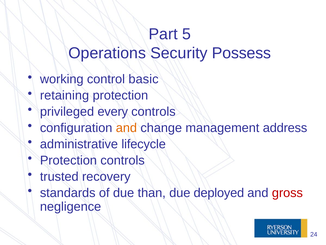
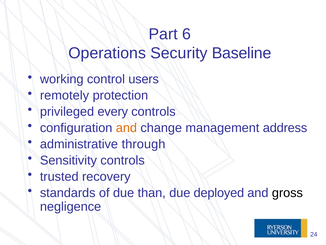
5: 5 -> 6
Possess: Possess -> Baseline
basic: basic -> users
retaining: retaining -> remotely
lifecycle: lifecycle -> through
Protection at (68, 160): Protection -> Sensitivity
gross colour: red -> black
